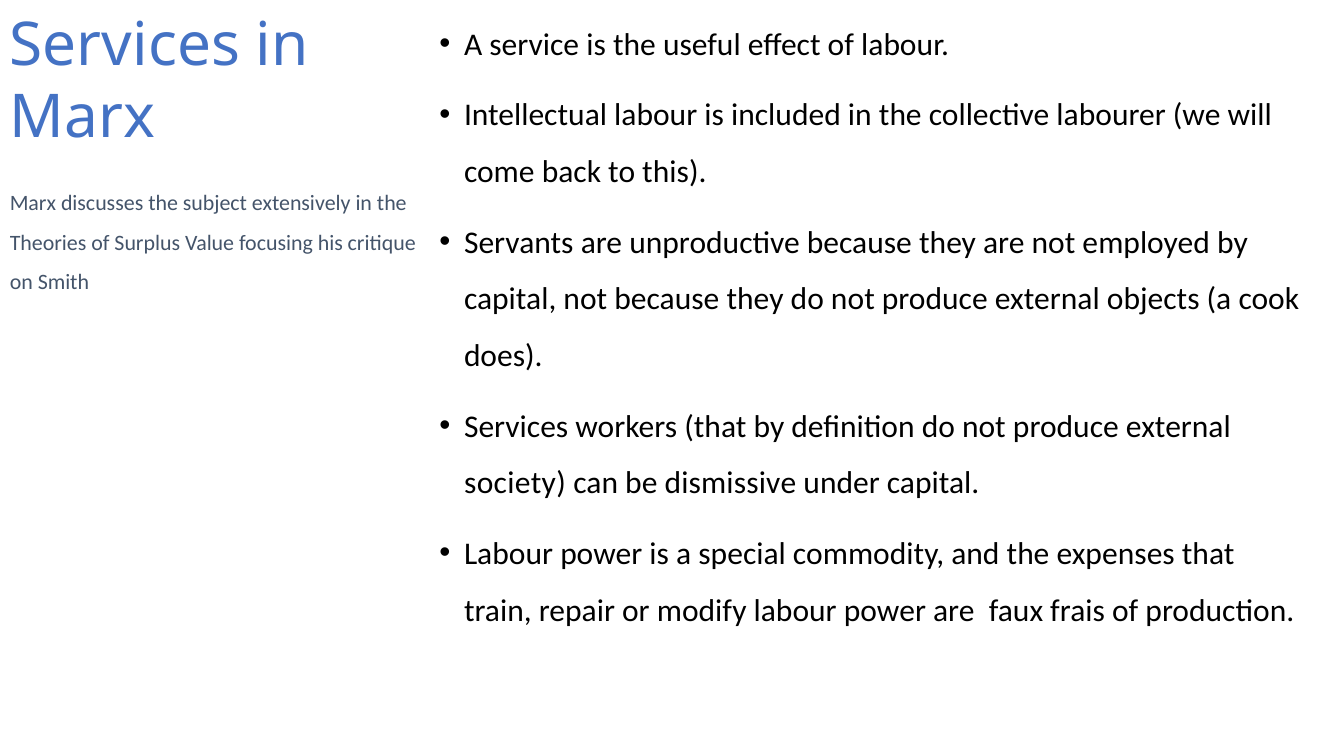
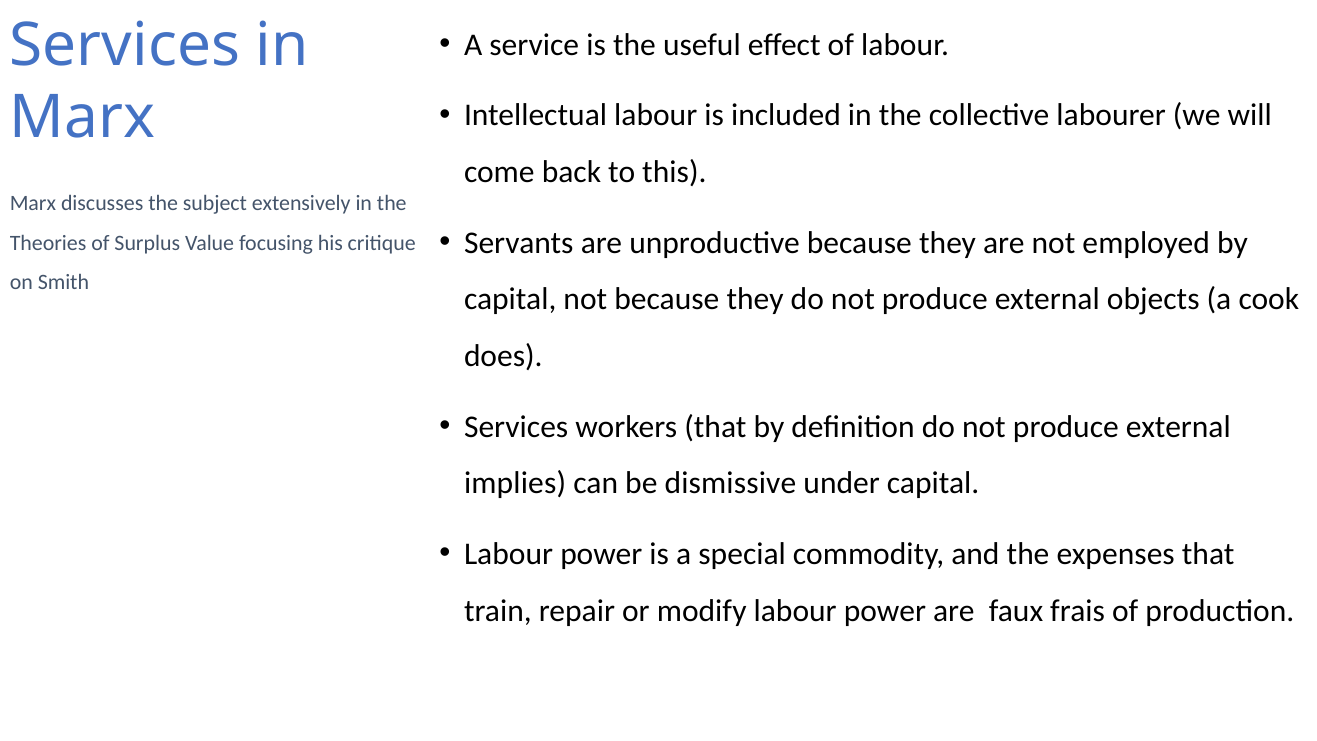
society: society -> implies
